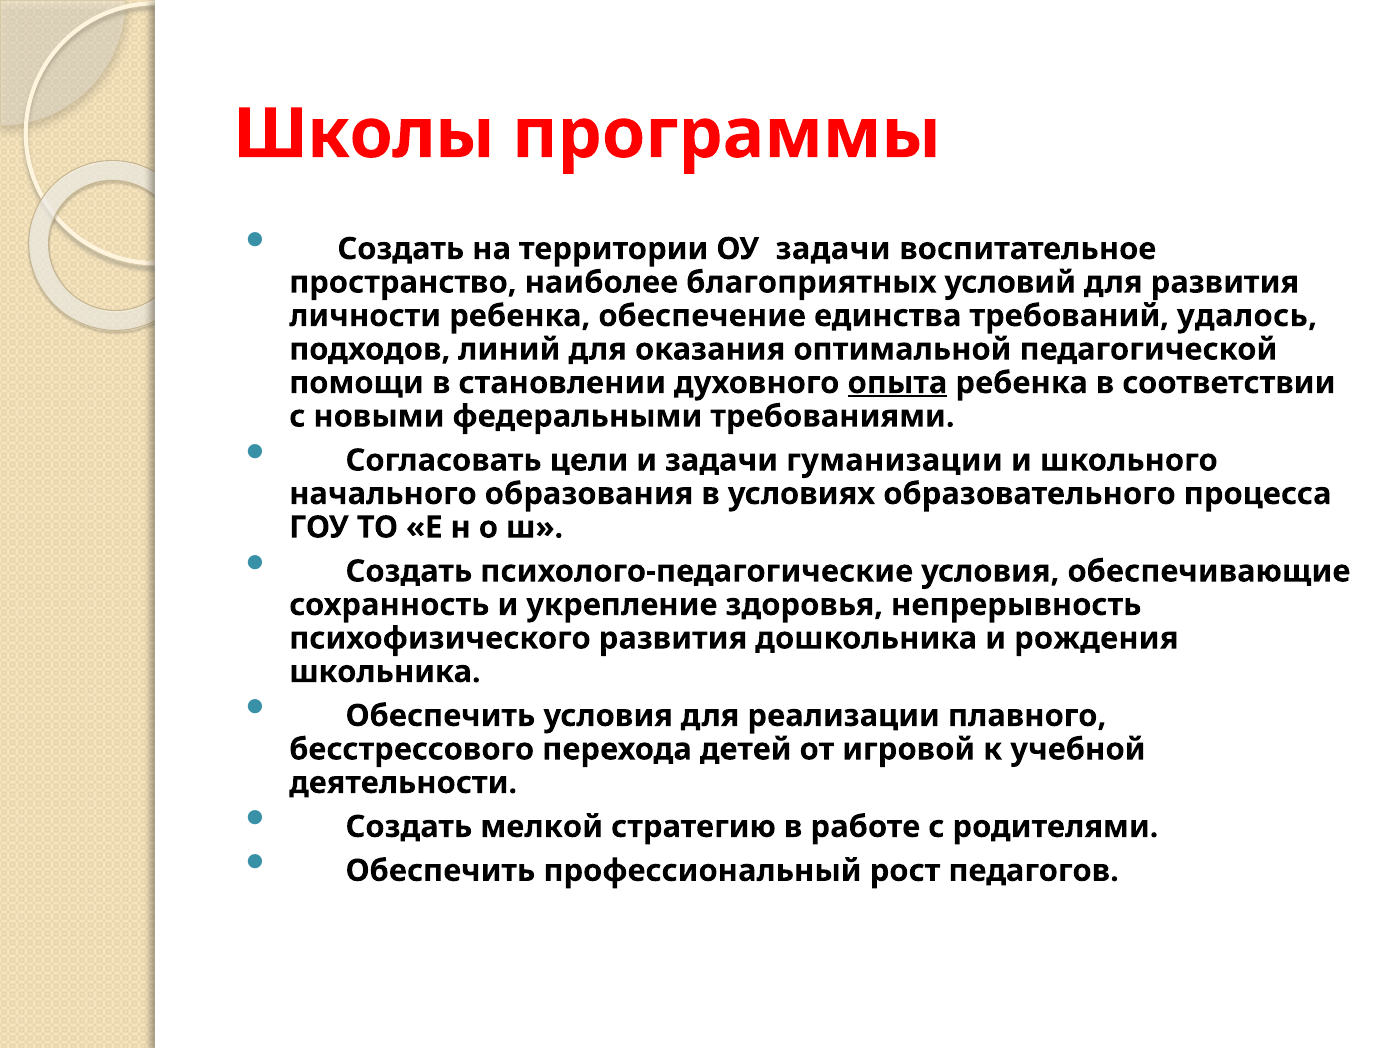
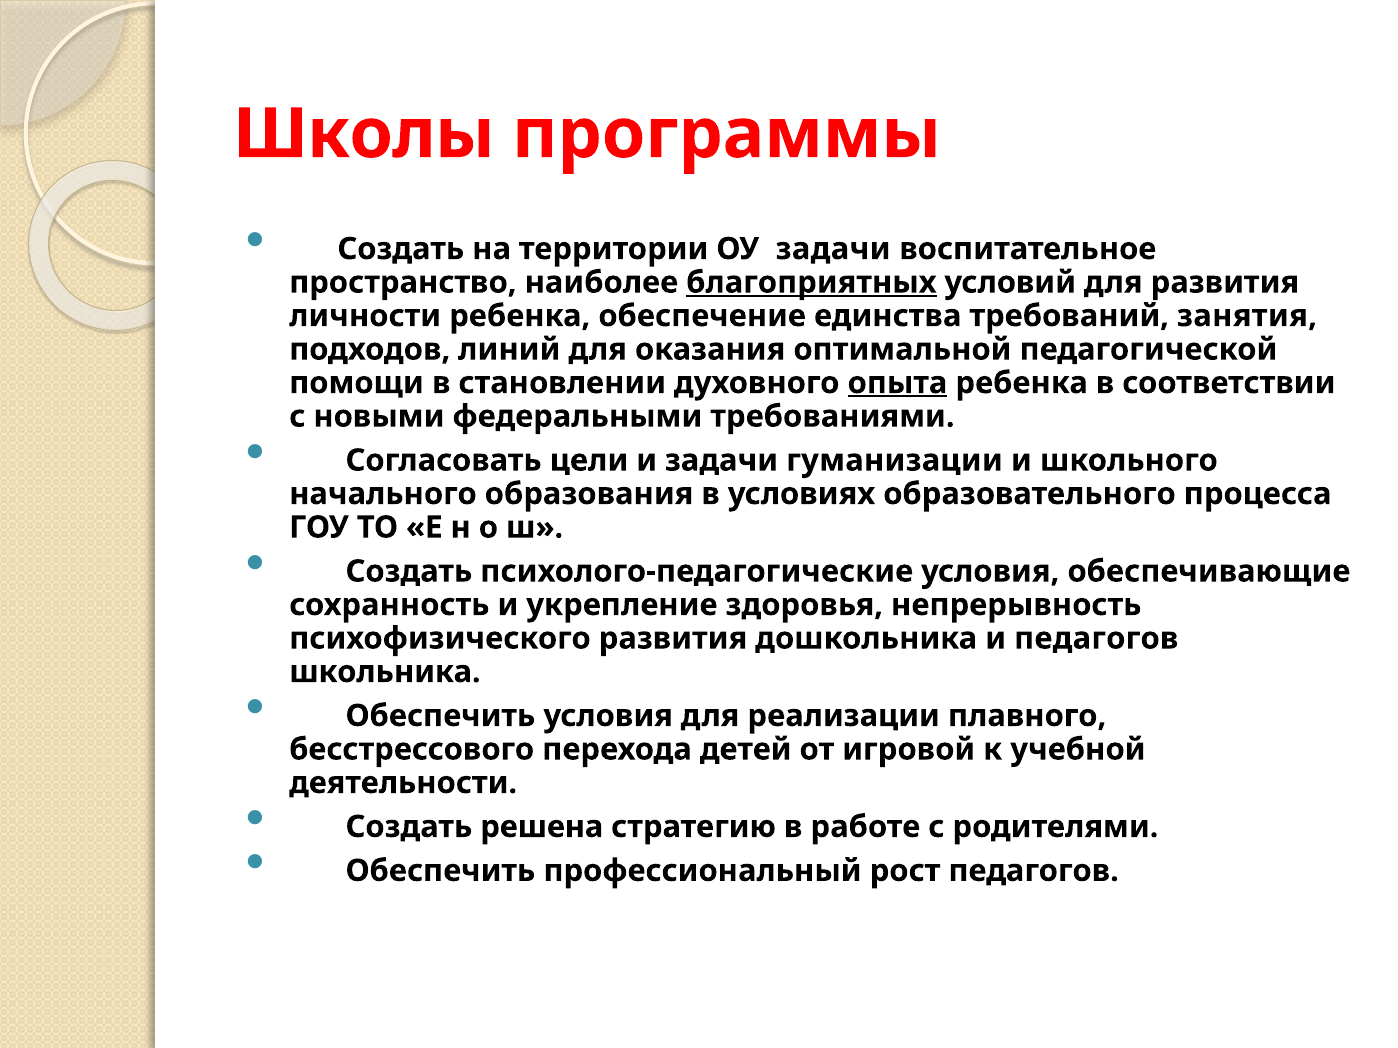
благоприятных underline: none -> present
удалось: удалось -> занятия
и рождения: рождения -> педагогов
мелкой: мелкой -> решена
